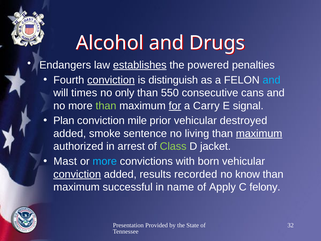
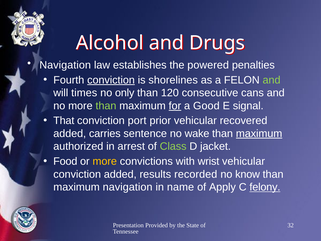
Endangers at (65, 65): Endangers -> Navigation
establishes underline: present -> none
distinguish: distinguish -> shorelines
and at (272, 80) colour: light blue -> light green
550: 550 -> 120
Carry: Carry -> Good
Plan: Plan -> That
mile: mile -> port
destroyed: destroyed -> recovered
smoke: smoke -> carries
living: living -> wake
Mast: Mast -> Food
more at (105, 161) colour: light blue -> yellow
born: born -> wrist
conviction at (77, 174) underline: present -> none
maximum successful: successful -> navigation
felony underline: none -> present
